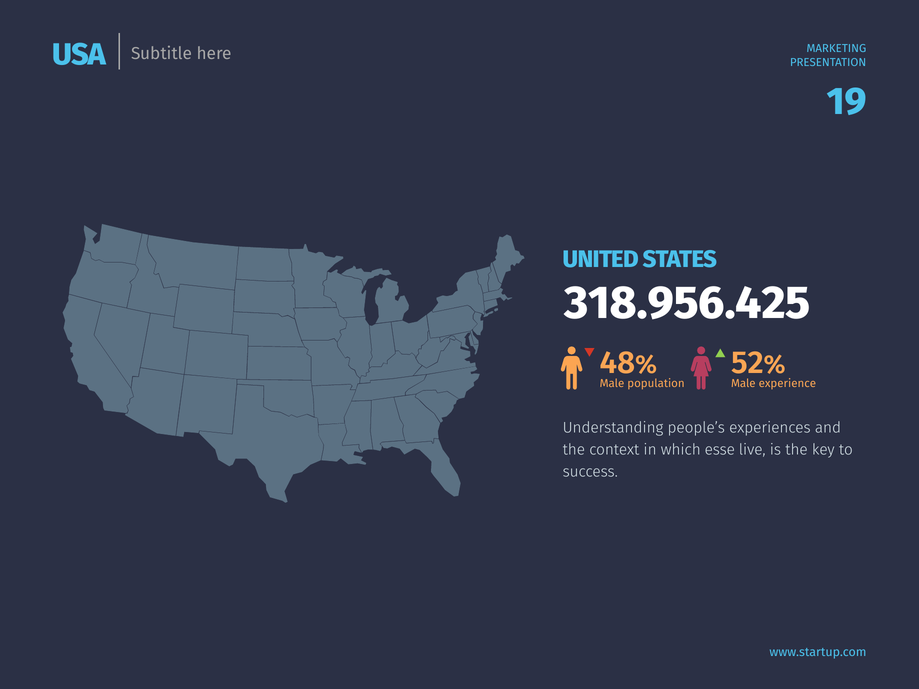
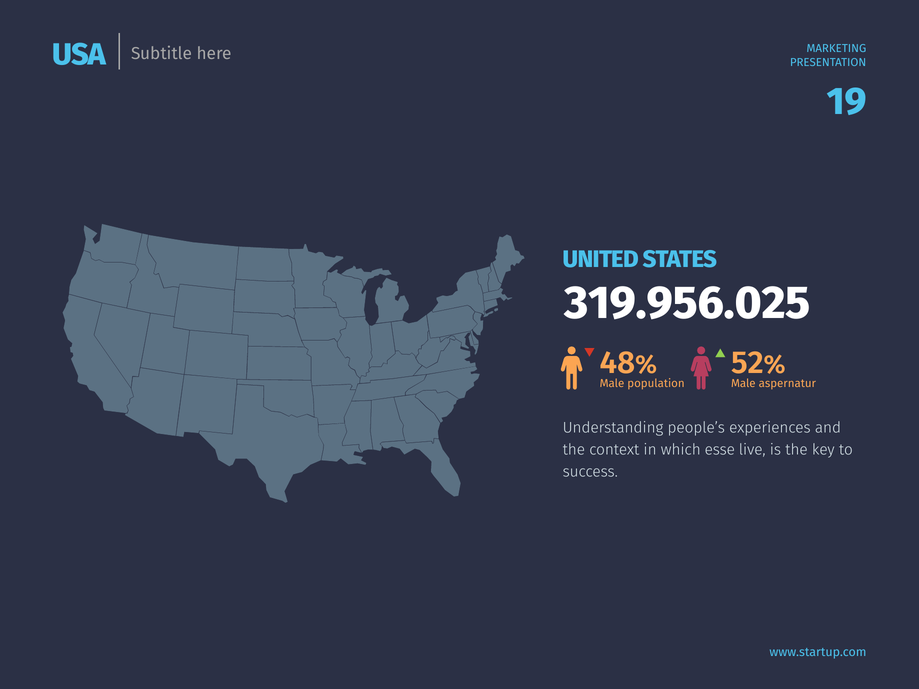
318.956.425: 318.956.425 -> 319.956.025
experience: experience -> aspernatur
